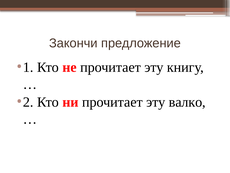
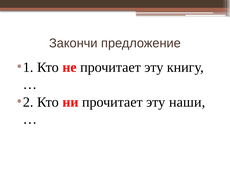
валко: валко -> наши
